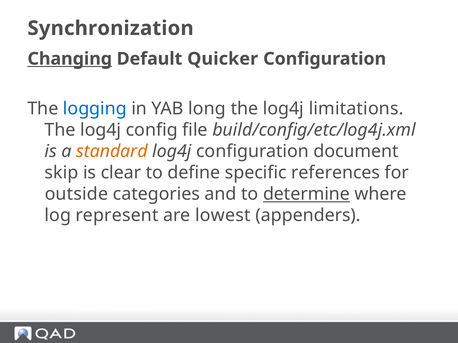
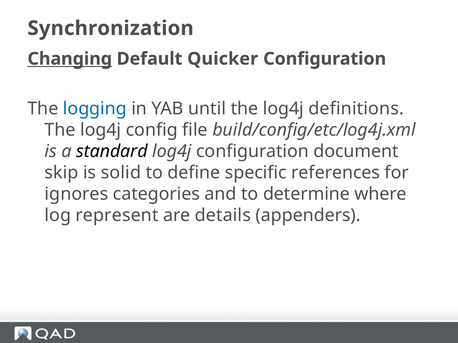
long: long -> until
limitations: limitations -> definitions
standard colour: orange -> black
clear: clear -> solid
outside: outside -> ignores
determine underline: present -> none
lowest: lowest -> details
